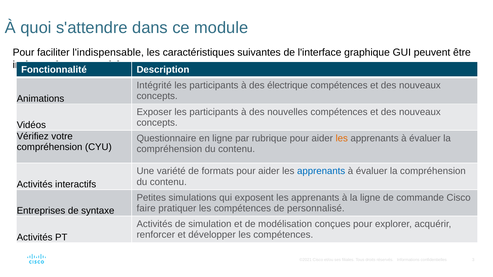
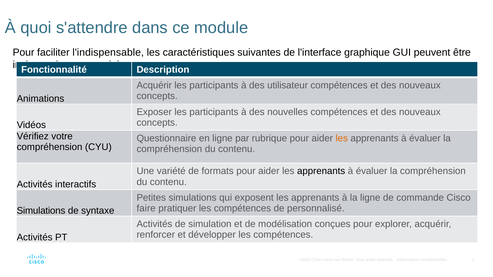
Intégrité at (154, 85): Intégrité -> Acquérir
électrique: électrique -> utilisateur
apprenants at (321, 171) colour: blue -> black
Entreprises at (41, 211): Entreprises -> Simulations
